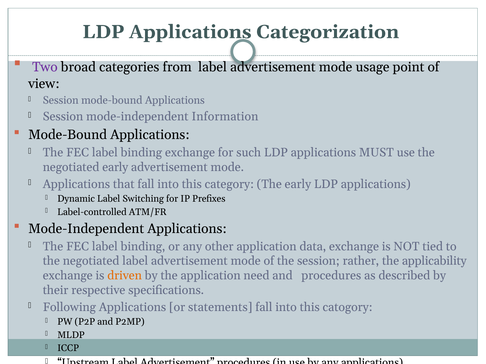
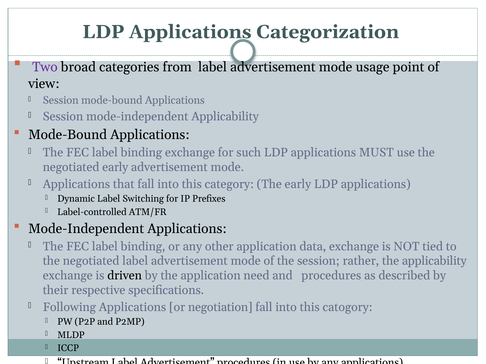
mode-independent Information: Information -> Applicability
driven colour: orange -> black
statements: statements -> negotiation
